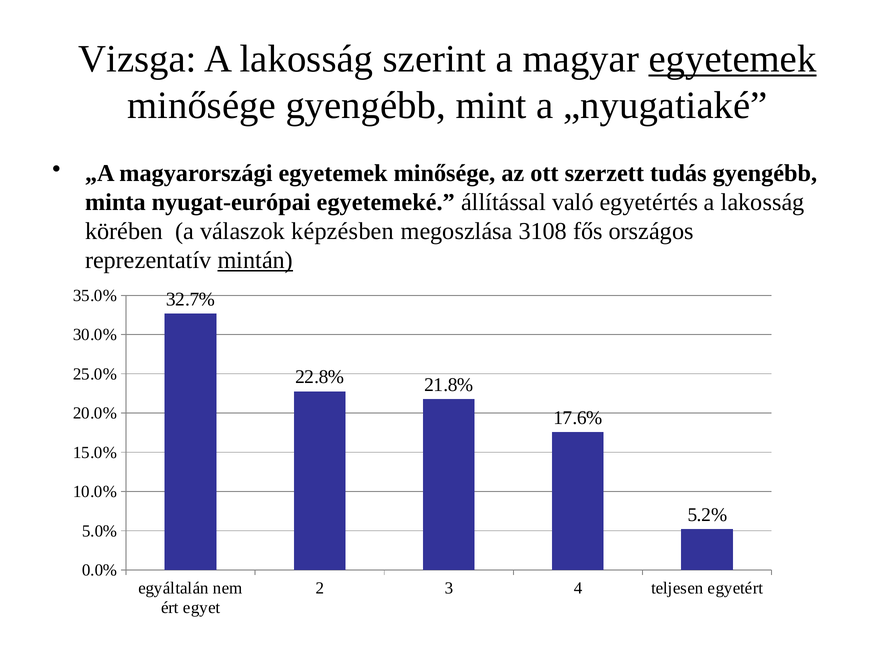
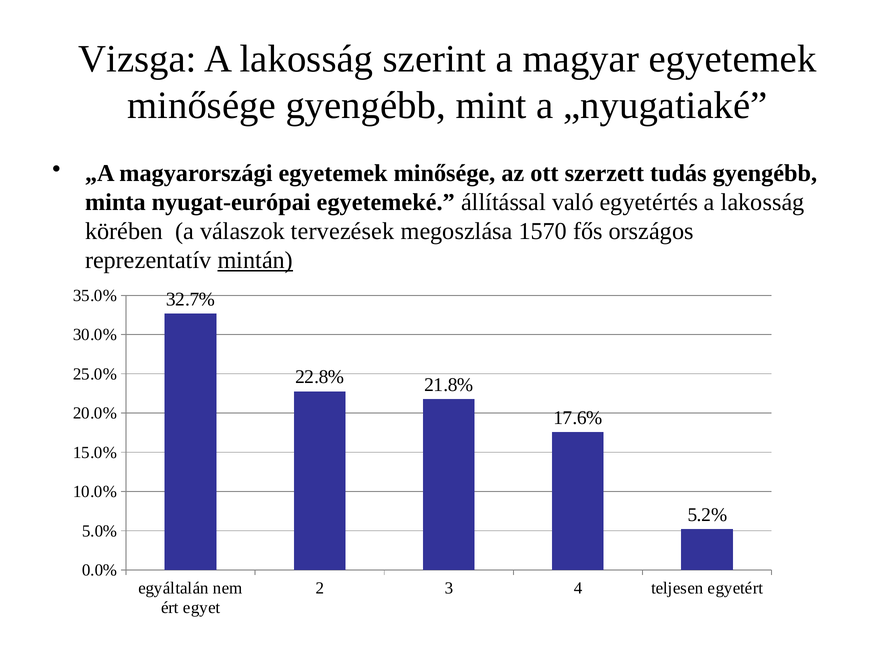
egyetemek at (733, 59) underline: present -> none
képzésben: képzésben -> tervezések
3108: 3108 -> 1570
